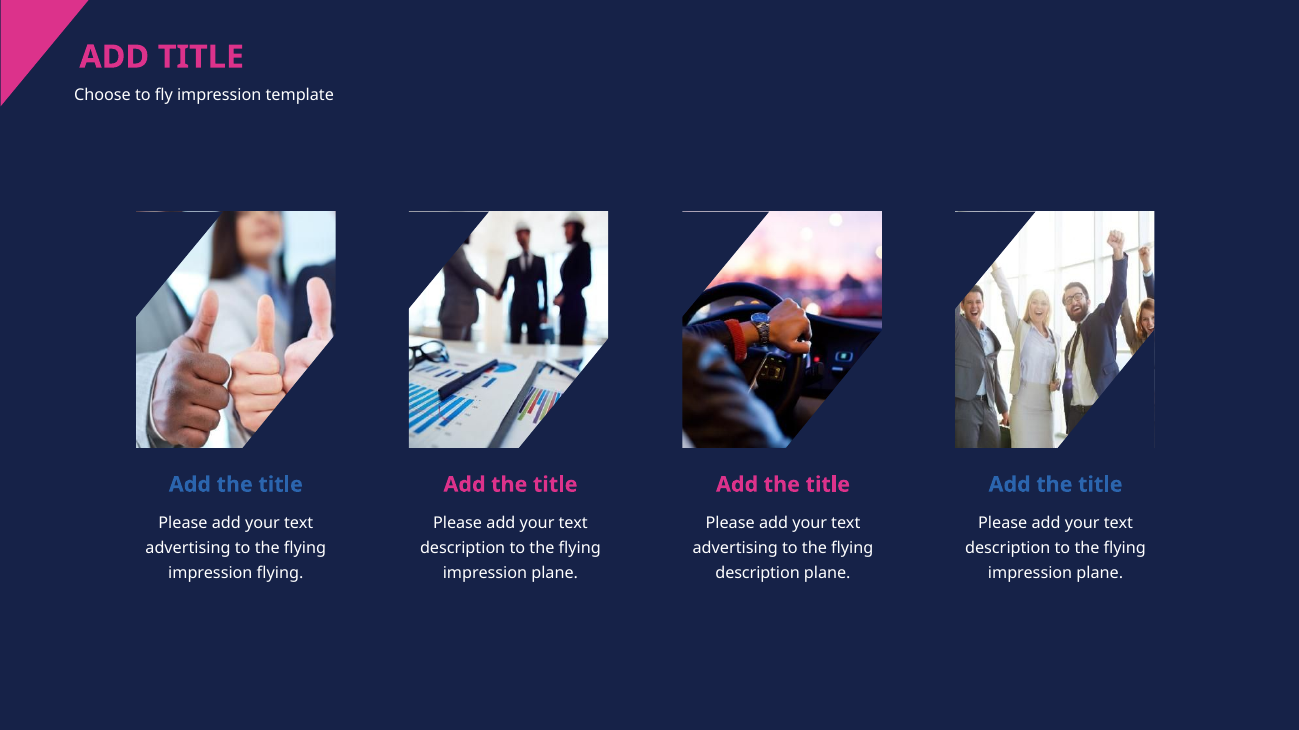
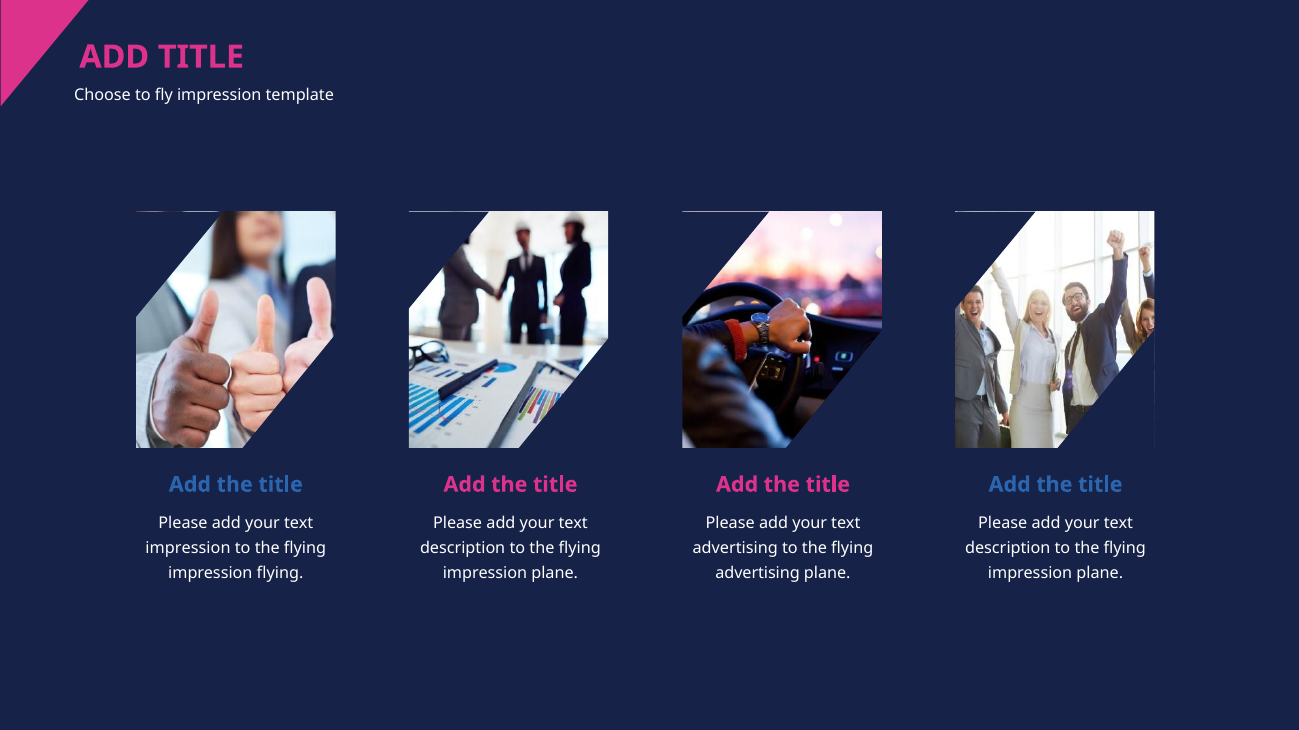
advertising at (188, 549): advertising -> impression
description at (758, 574): description -> advertising
